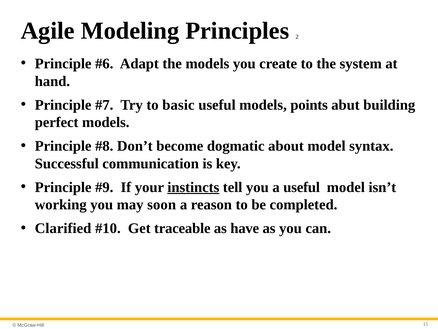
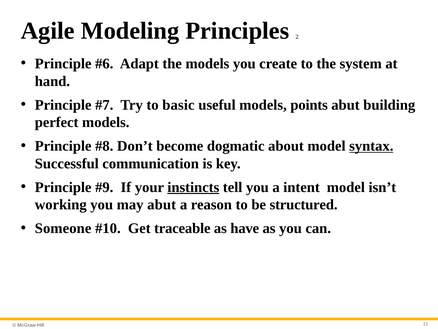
syntax underline: none -> present
a useful: useful -> intent
may soon: soon -> abut
completed: completed -> structured
Clarified: Clarified -> Someone
